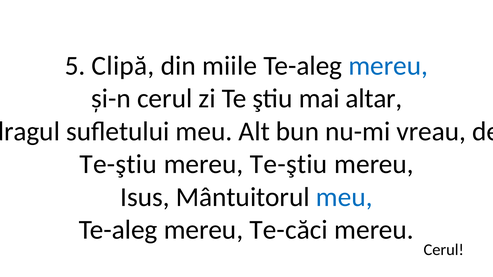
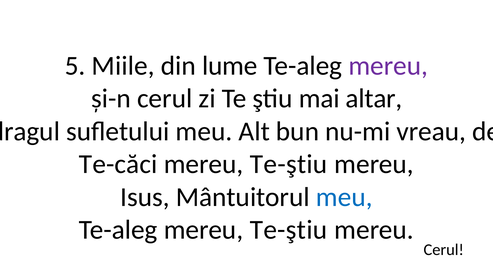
Clipă: Clipă -> Miile
miile: miile -> lume
mereu at (388, 66) colour: blue -> purple
Te-ştiu at (118, 164): Te-ştiu -> Te-căci
Te-aleg mereu Te-căci: Te-căci -> Te-ştiu
